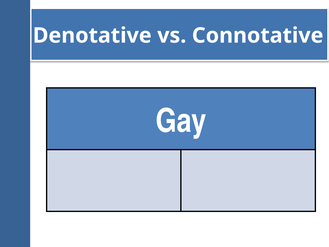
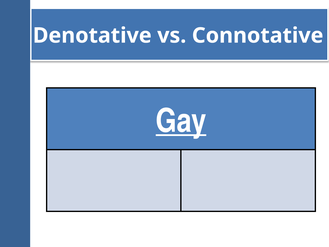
Gay underline: none -> present
